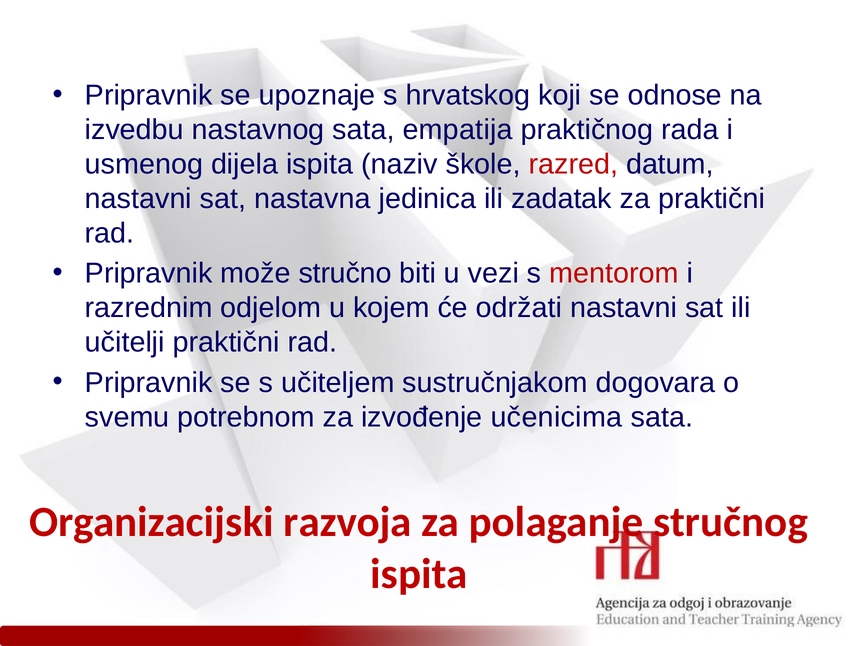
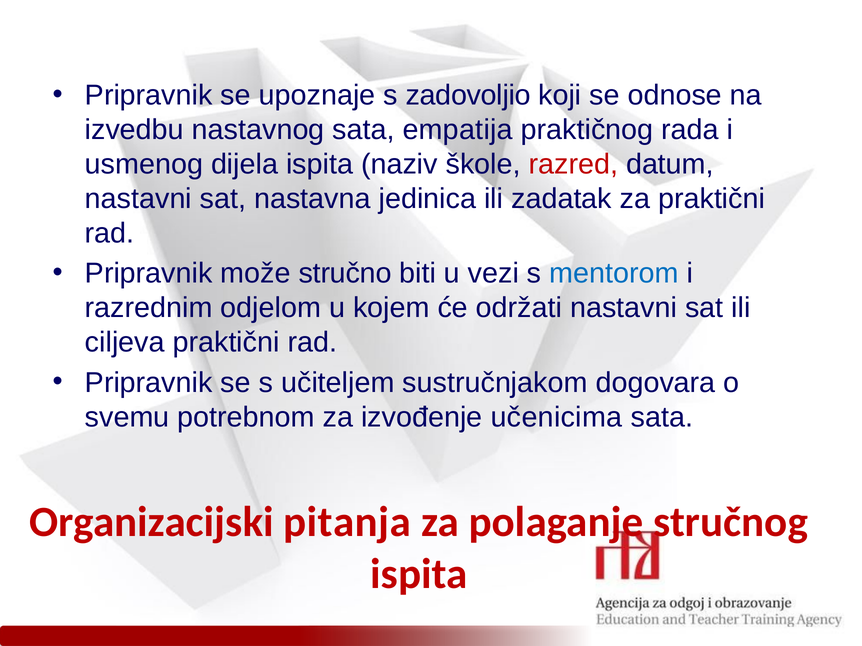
hrvatskog: hrvatskog -> zadovoljio
mentorom colour: red -> blue
učitelji: učitelji -> ciljeva
razvoja: razvoja -> pitanja
